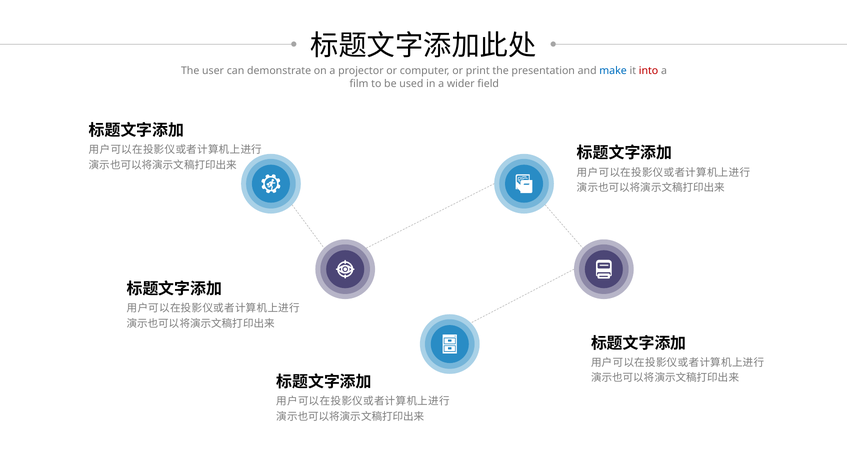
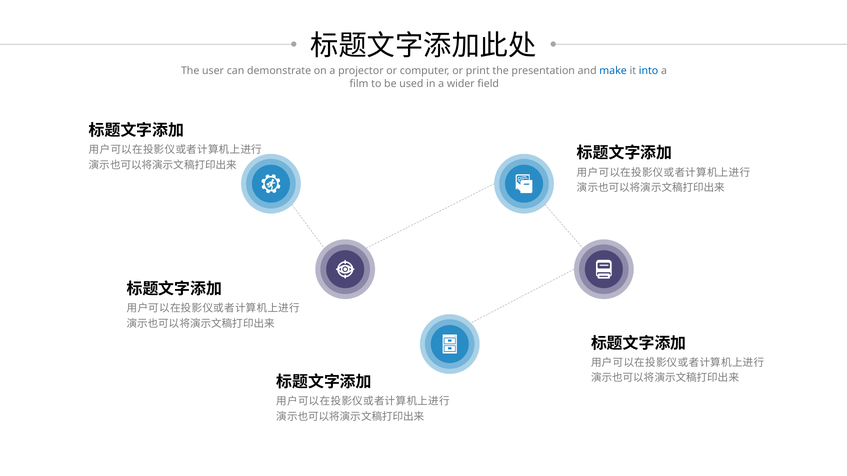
into colour: red -> blue
